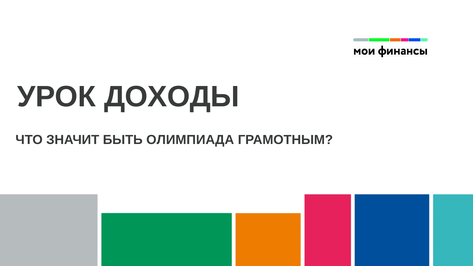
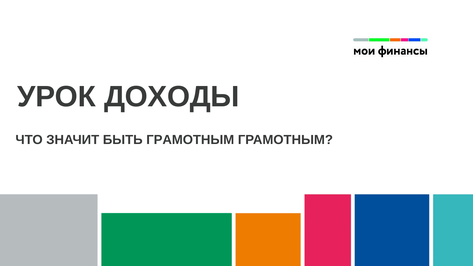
БЫТЬ ОЛИМПИАДА: ОЛИМПИАДА -> ГРАМОТНЫМ
